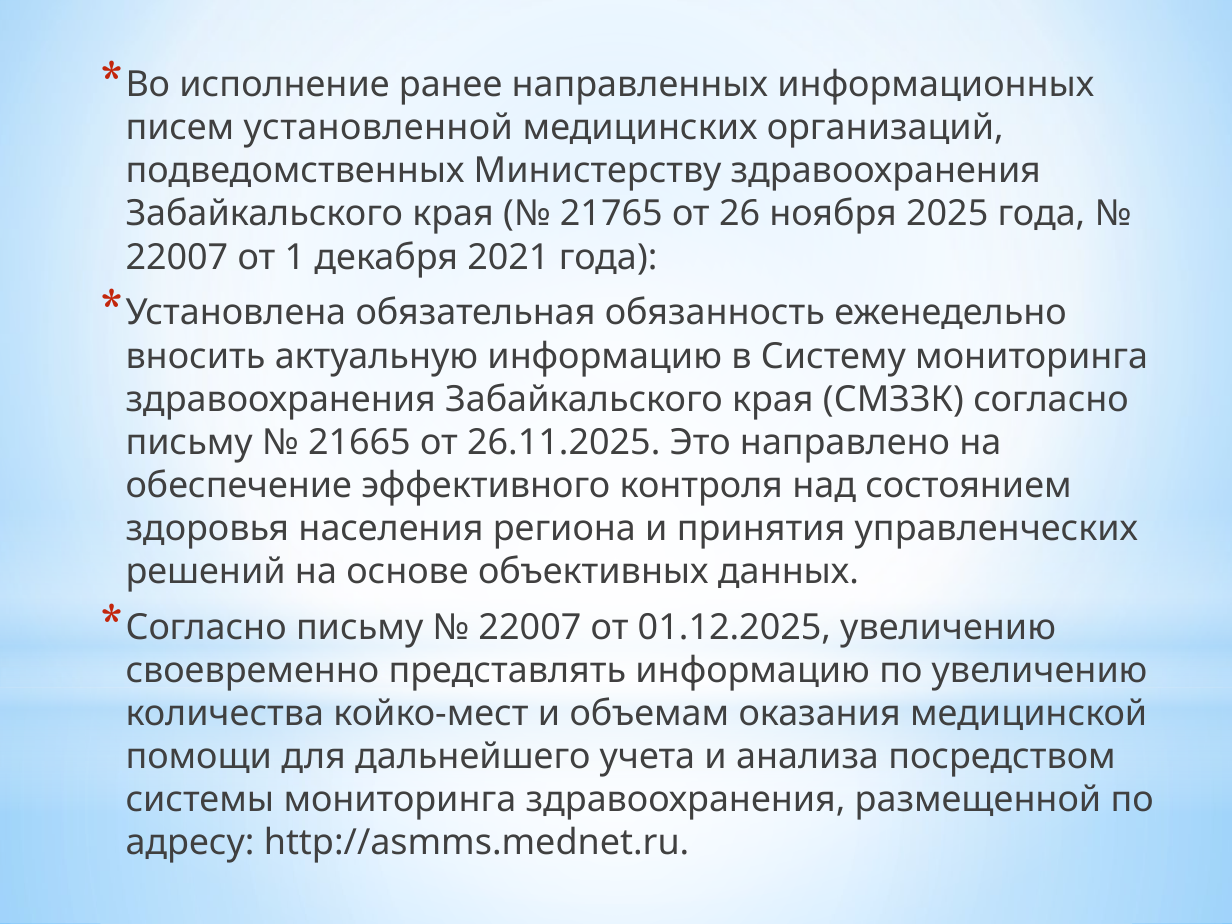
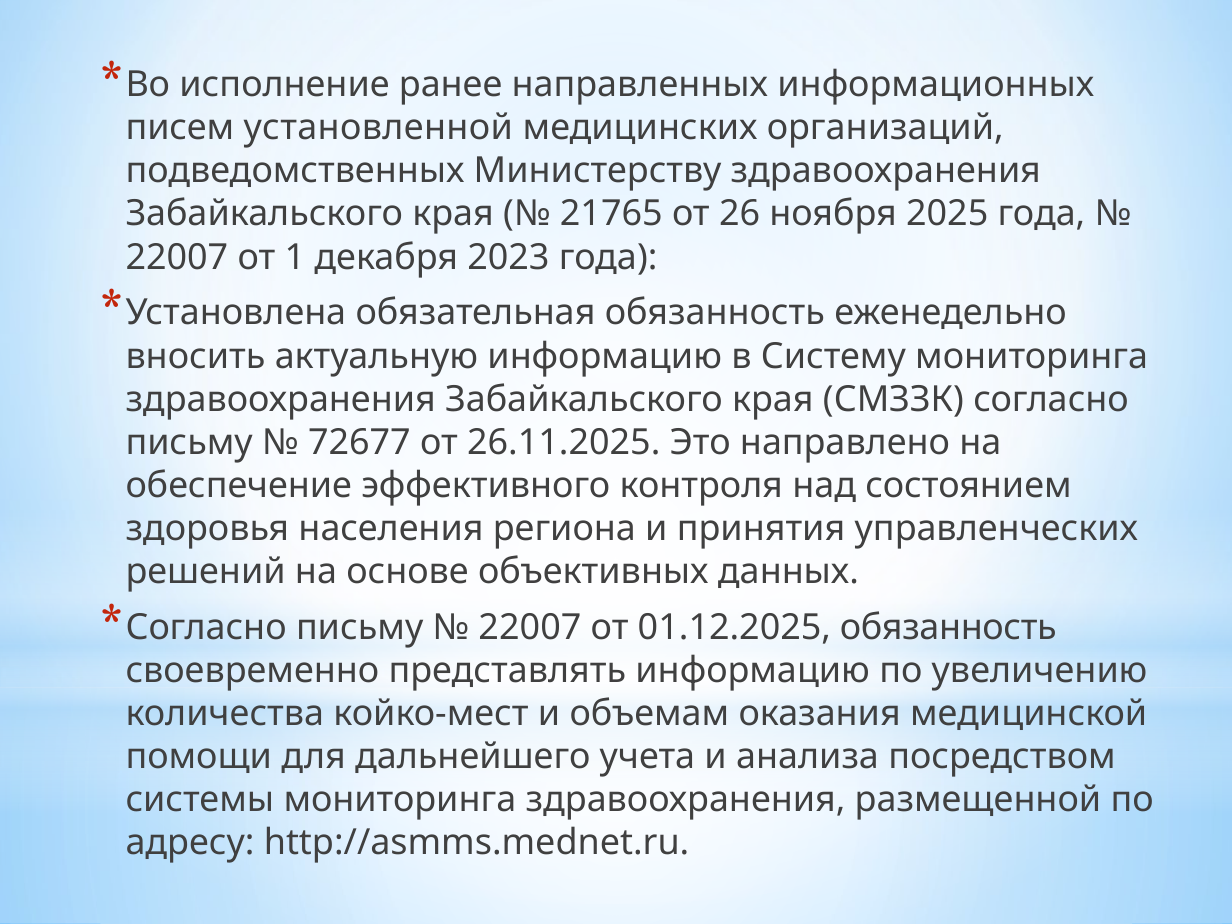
2021: 2021 -> 2023
21665: 21665 -> 72677
01.12.2025 увеличению: увеличению -> обязанность
